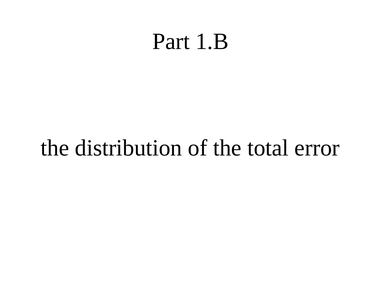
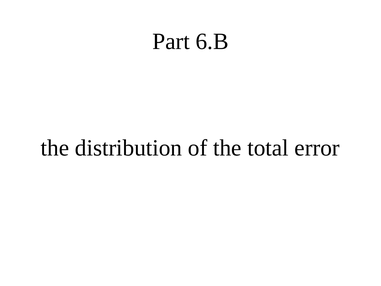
1.B: 1.B -> 6.B
